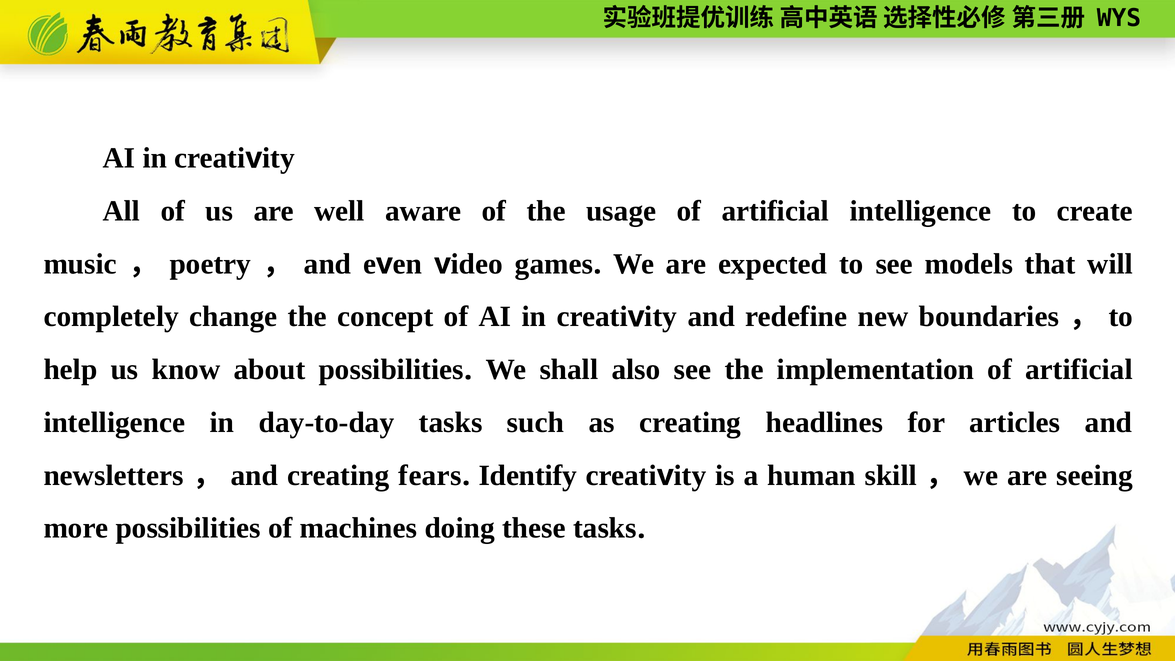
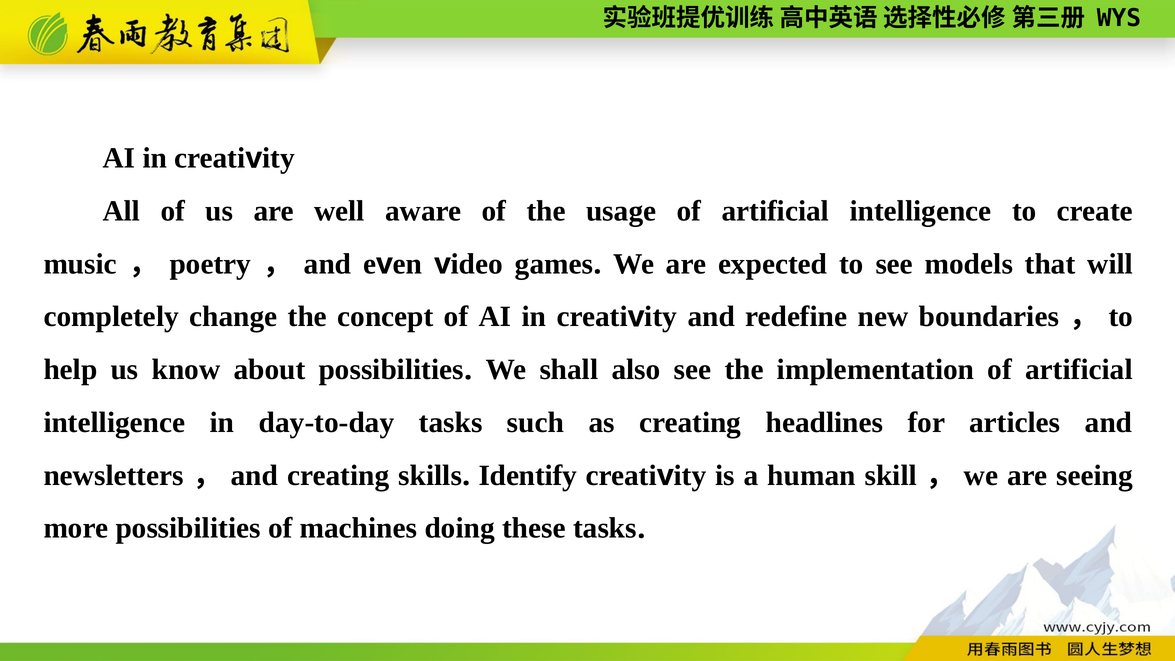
fears: fears -> skills
